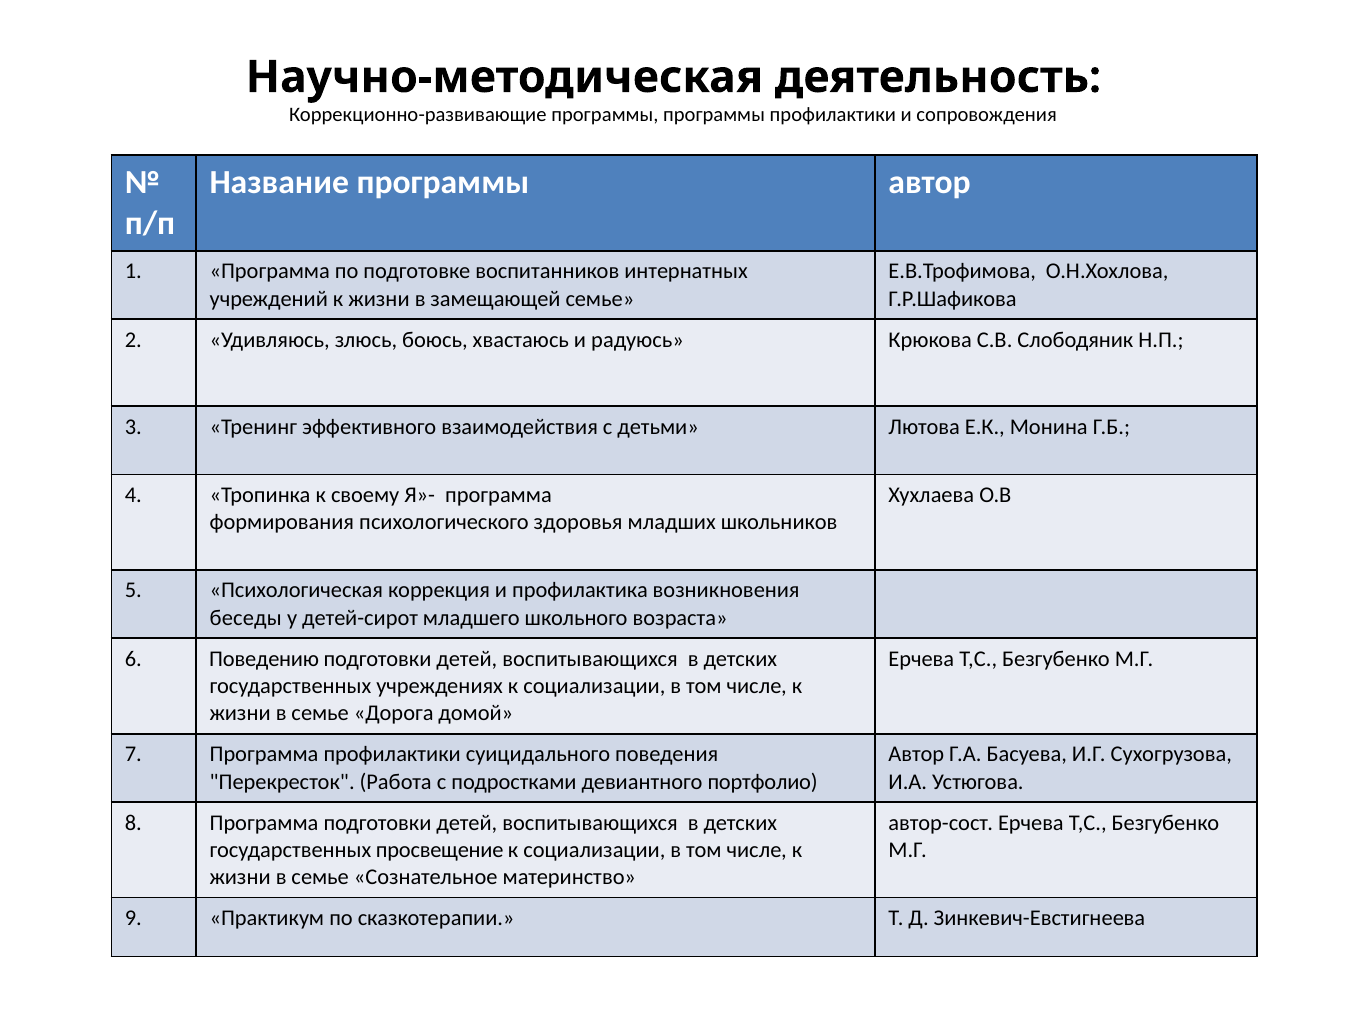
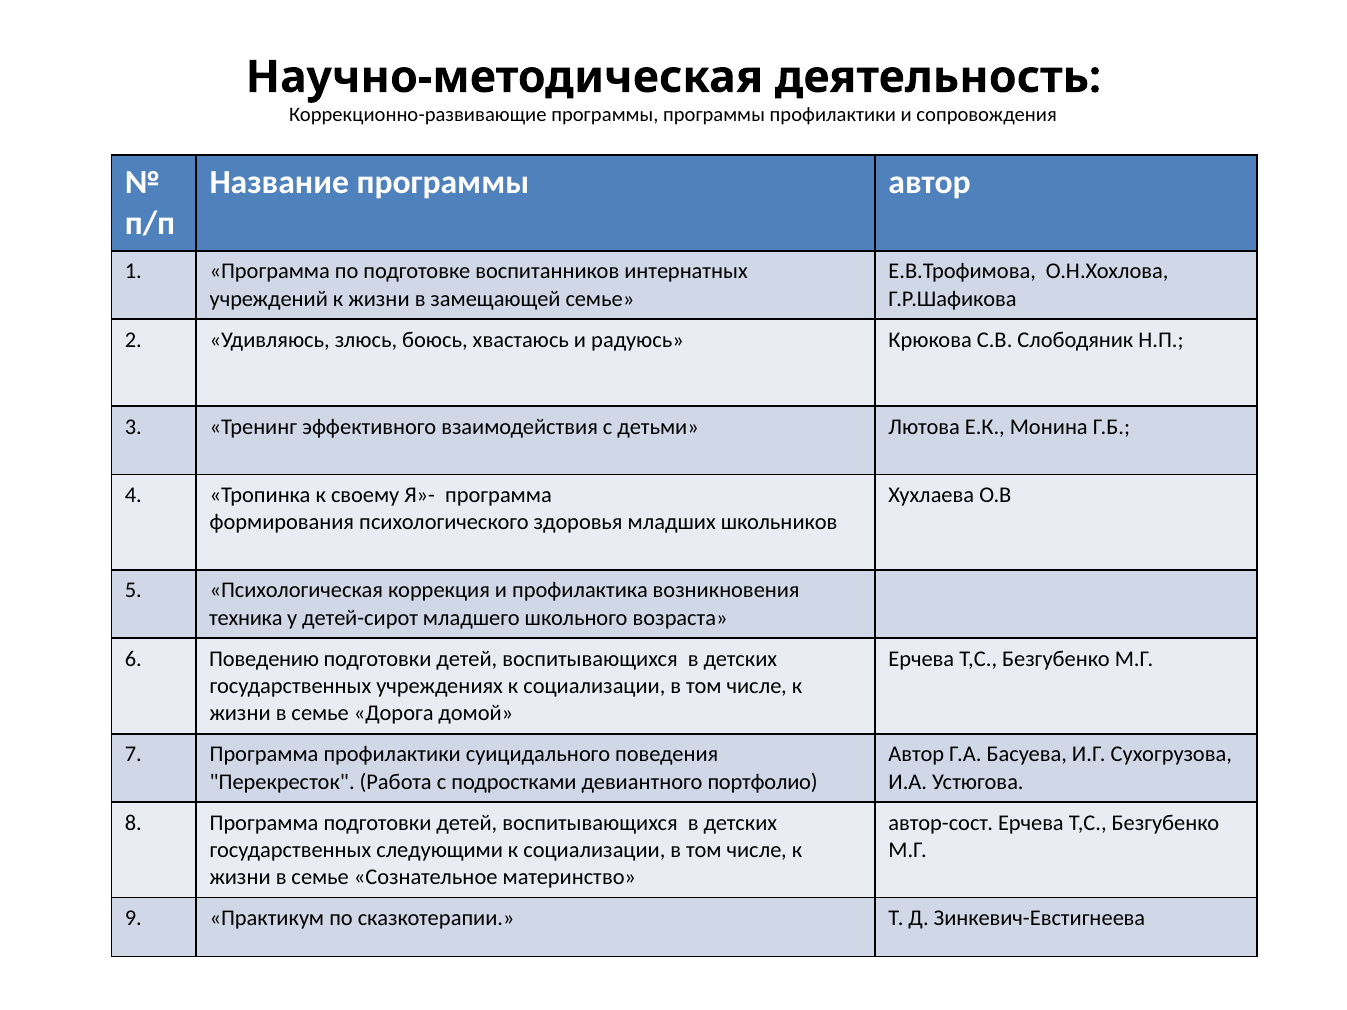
беседы: беседы -> техника
просвещение: просвещение -> следующими
